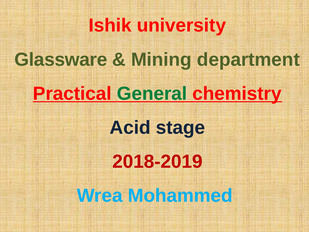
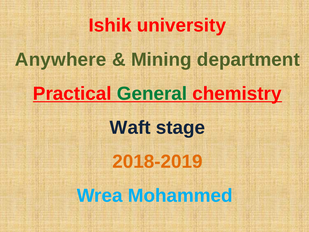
Glassware: Glassware -> Anywhere
Acid: Acid -> Waft
2018-2019 colour: red -> orange
